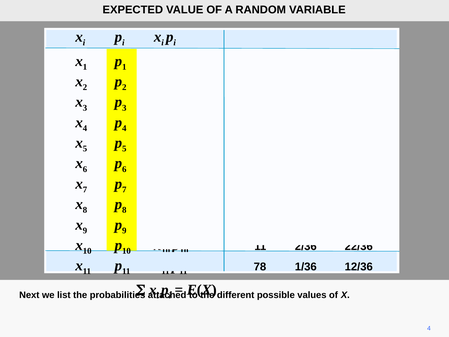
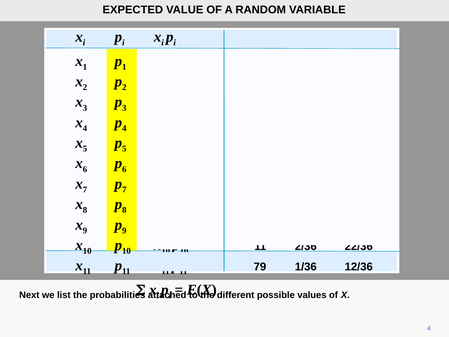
78: 78 -> 79
